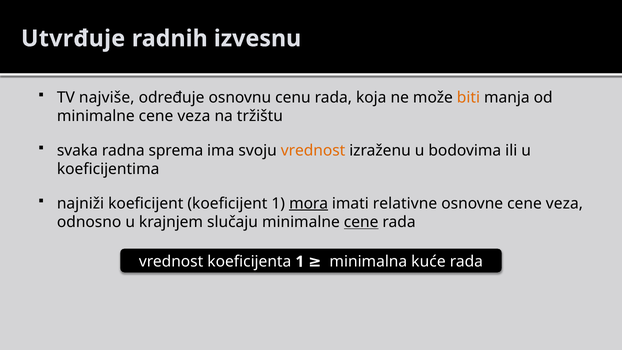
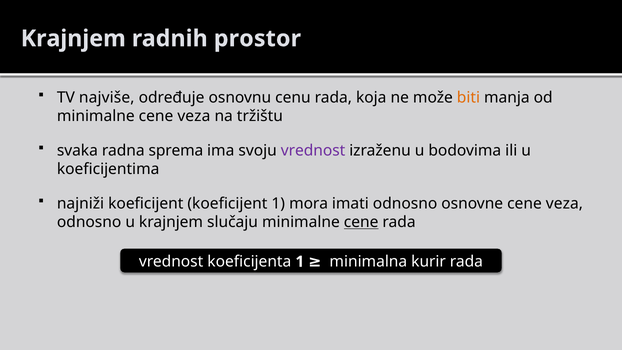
Utvrđuje at (73, 39): Utvrđuje -> Krajnjem
izvesnu: izvesnu -> prostor
vrednost at (313, 150) colour: orange -> purple
mora underline: present -> none
imati relativne: relativne -> odnosno
kuće: kuće -> kurir
